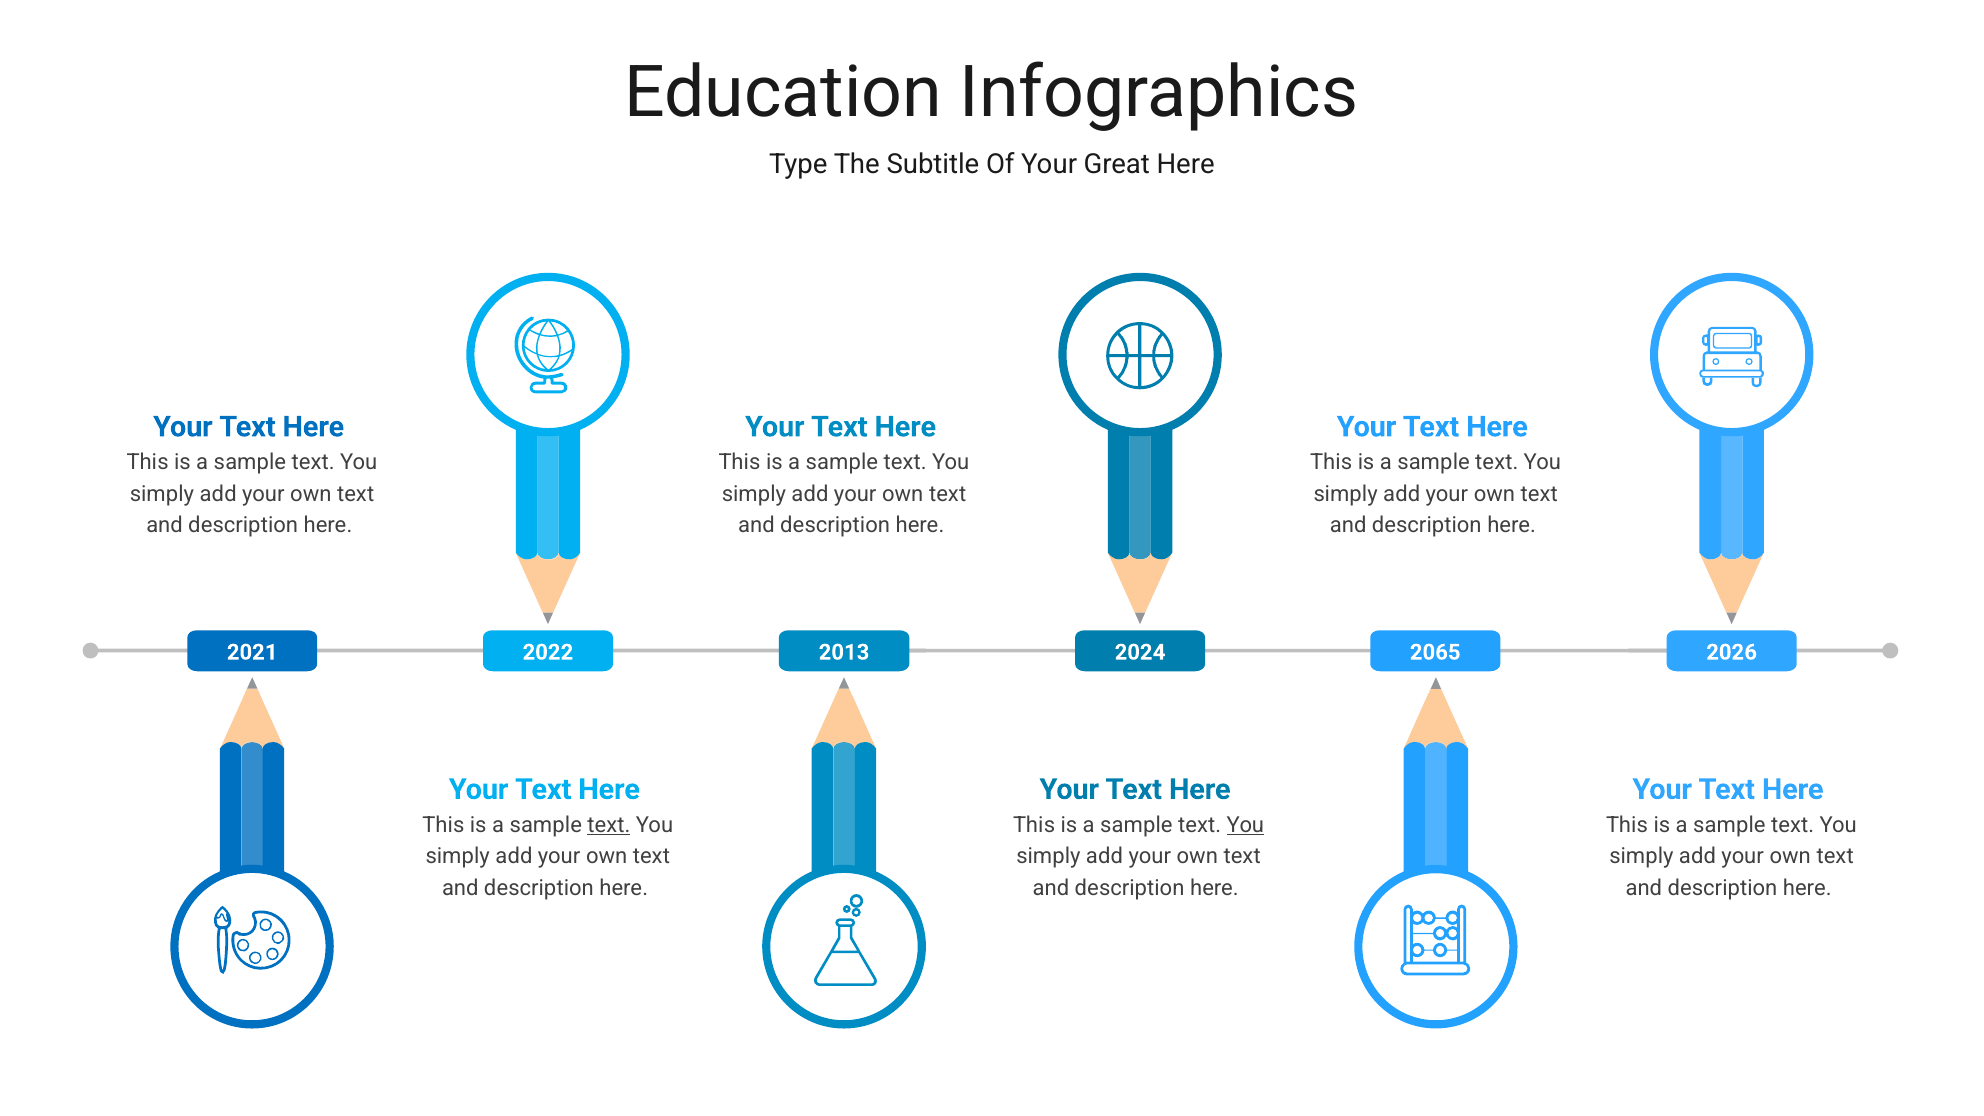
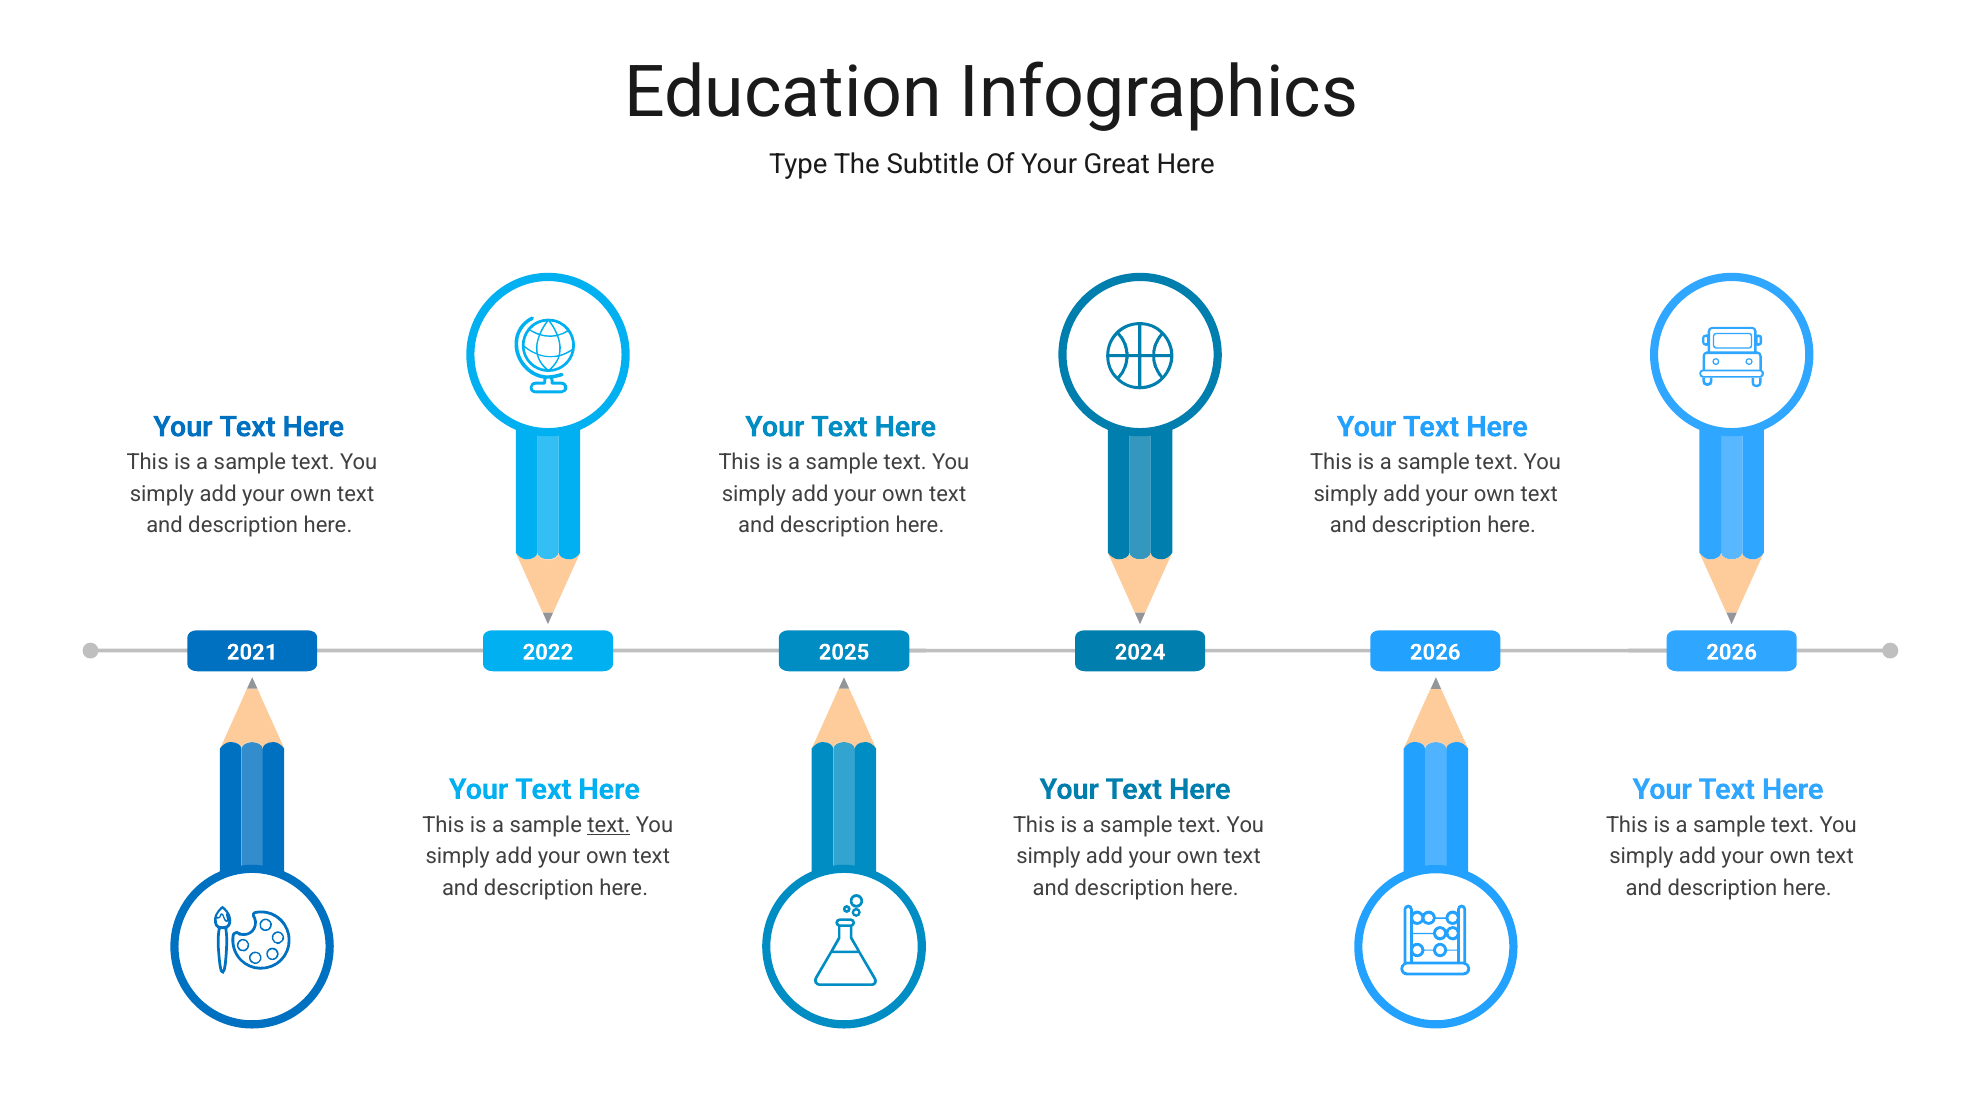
2013: 2013 -> 2025
2065 at (1435, 652): 2065 -> 2026
You at (1245, 825) underline: present -> none
